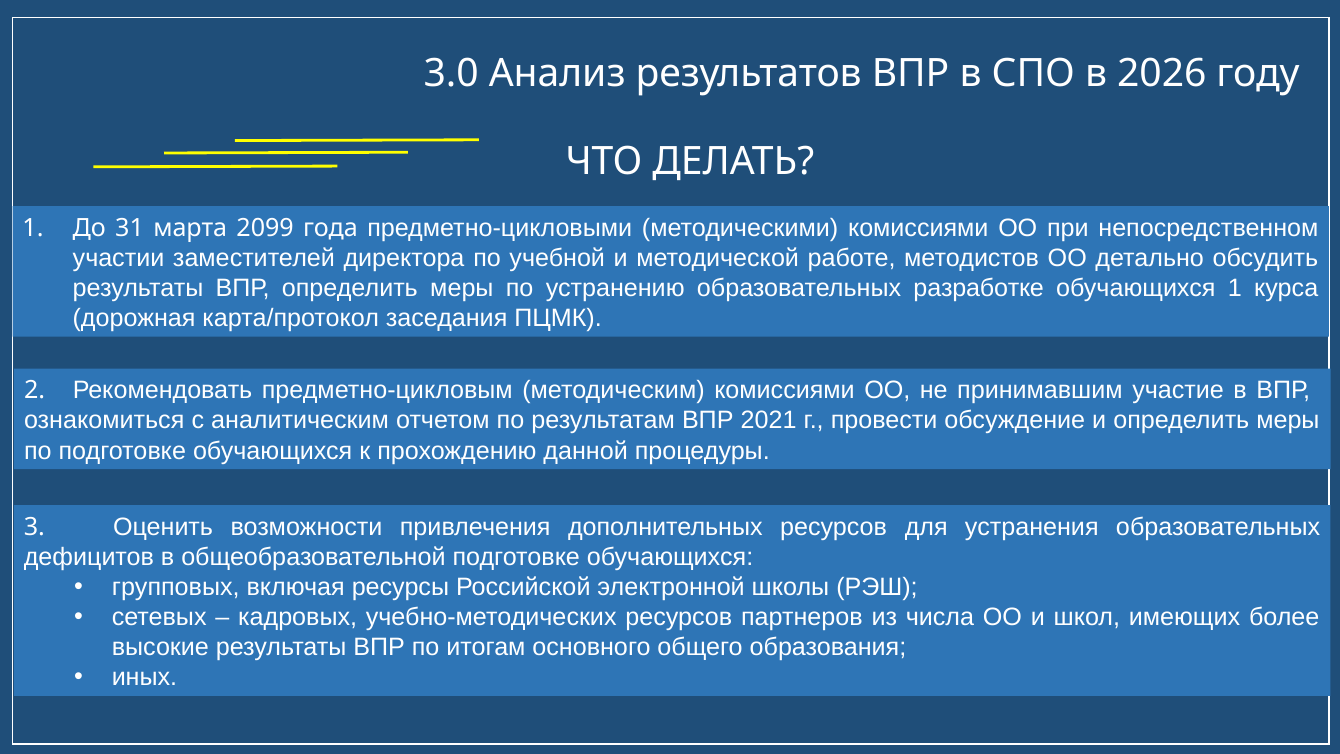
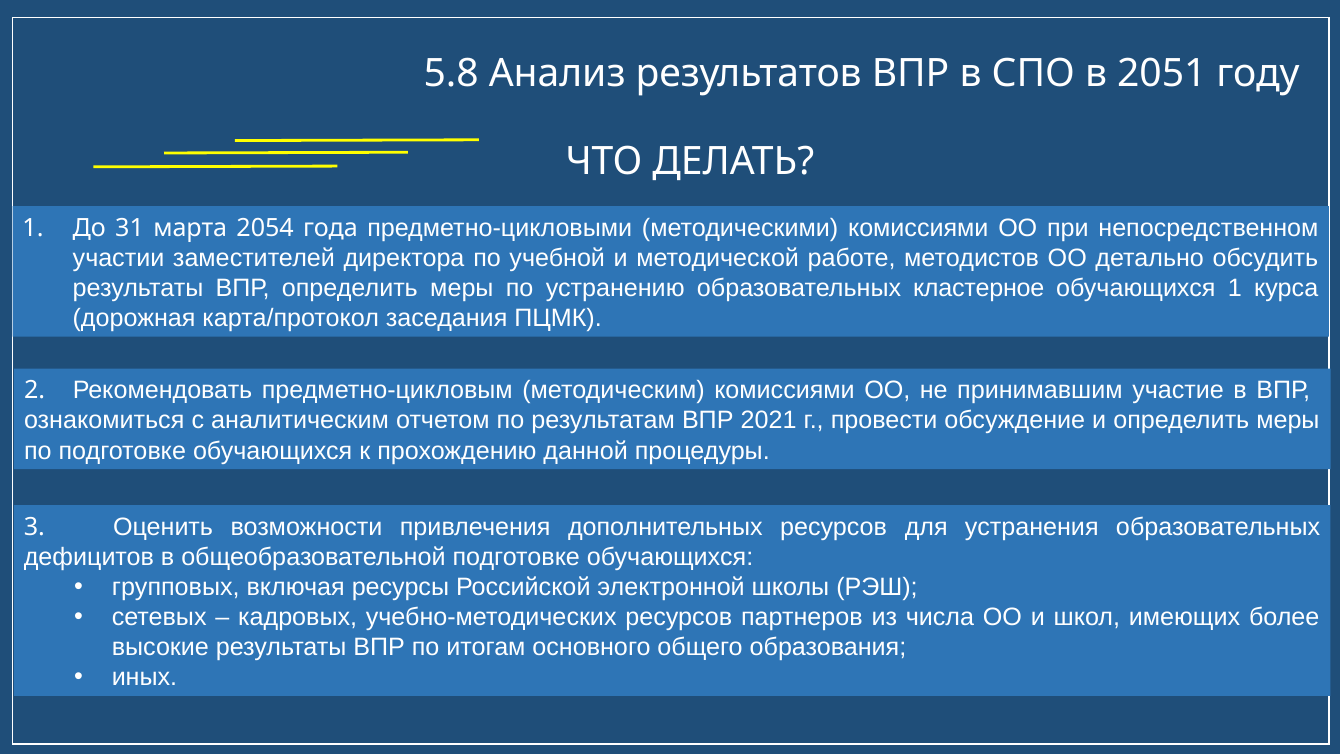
3.0: 3.0 -> 5.8
2026: 2026 -> 2051
2099: 2099 -> 2054
разработке: разработке -> кластерное
